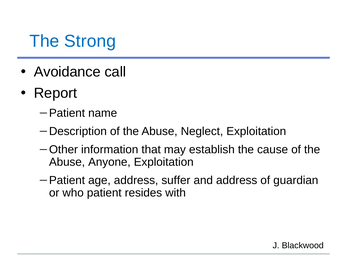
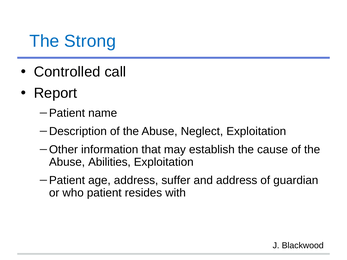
Avoidance: Avoidance -> Controlled
Anyone: Anyone -> Abilities
